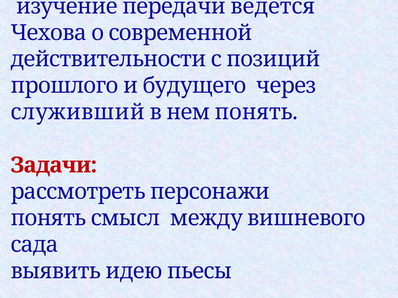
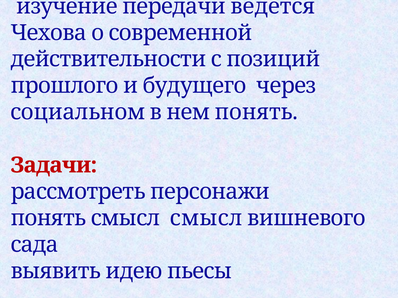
служивший: служивший -> социальном
смысл между: между -> смысл
